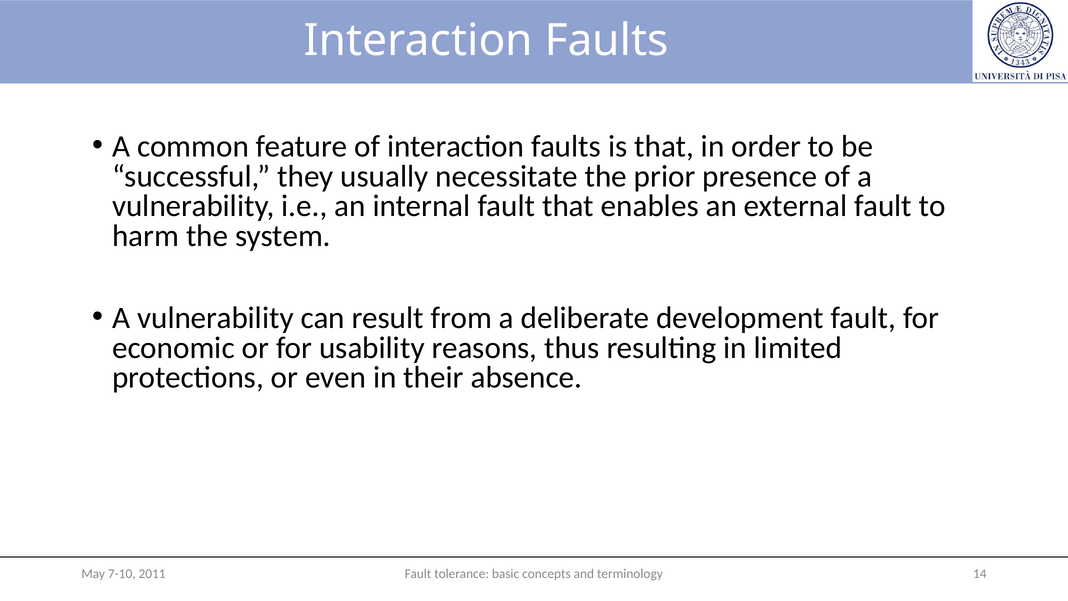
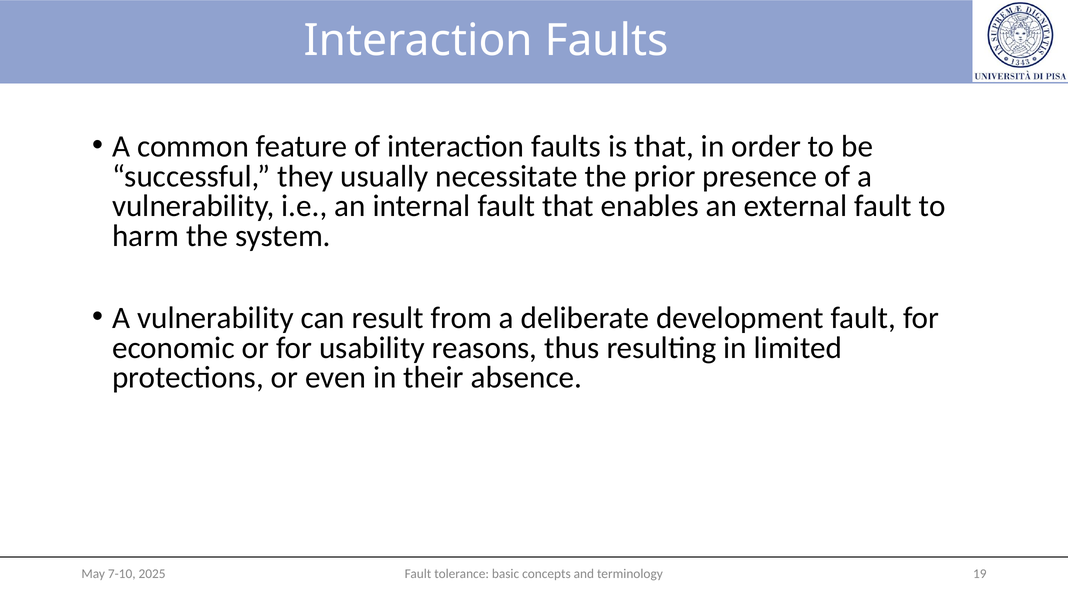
14: 14 -> 19
2011: 2011 -> 2025
